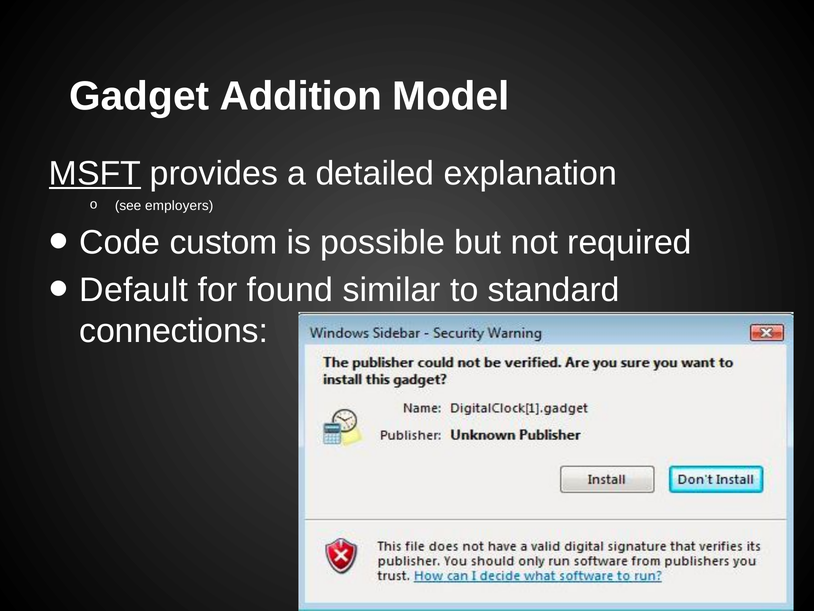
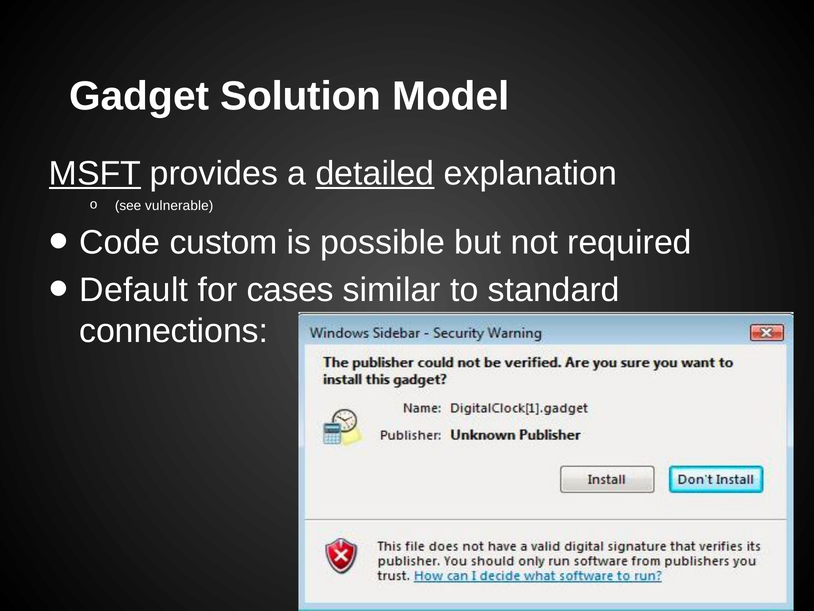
Addition: Addition -> Solution
detailed underline: none -> present
employers: employers -> vulnerable
found: found -> cases
